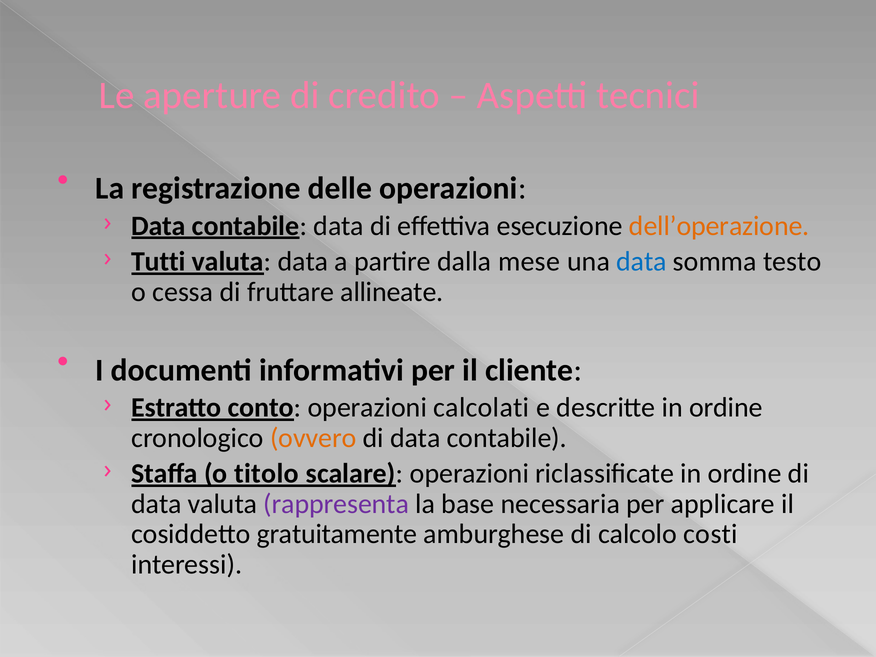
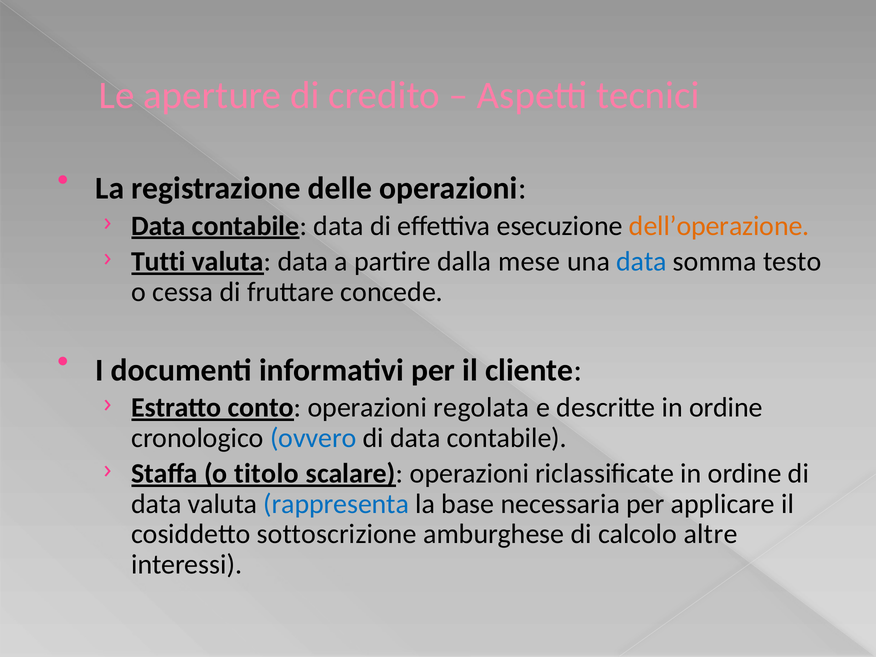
allineate: allineate -> concede
calcolati: calcolati -> regolata
ovvero colour: orange -> blue
rappresenta colour: purple -> blue
gratuitamente: gratuitamente -> sottoscrizione
costi: costi -> altre
